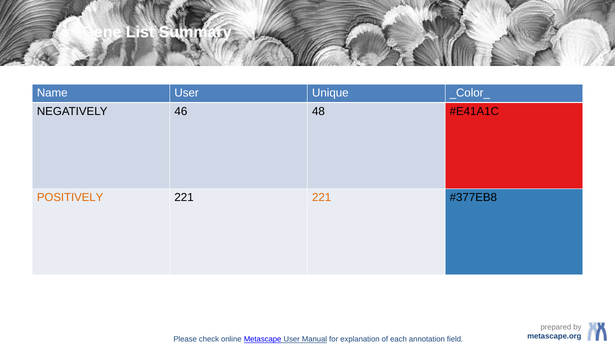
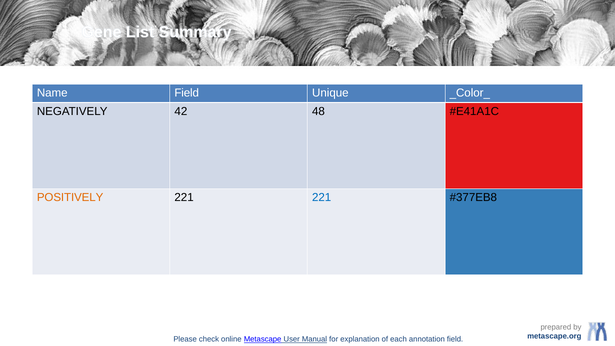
Name User: User -> Field
46: 46 -> 42
221 at (322, 198) colour: orange -> blue
